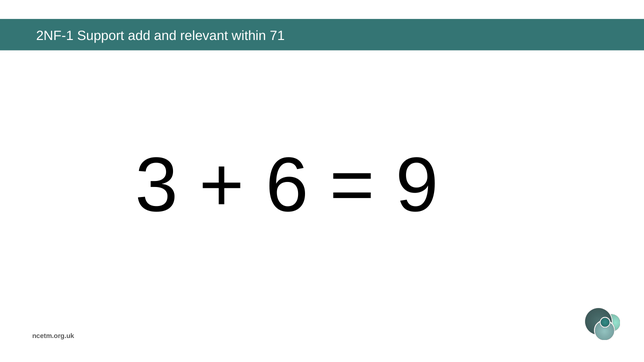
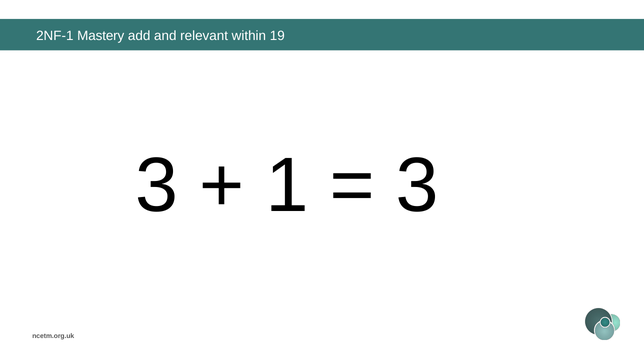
Support: Support -> Mastery
71: 71 -> 19
6: 6 -> 1
9 at (417, 186): 9 -> 3
